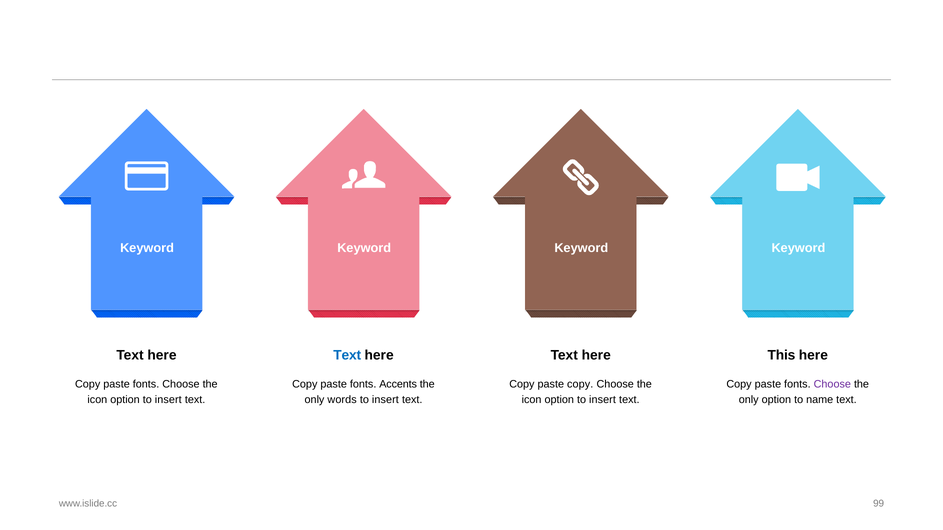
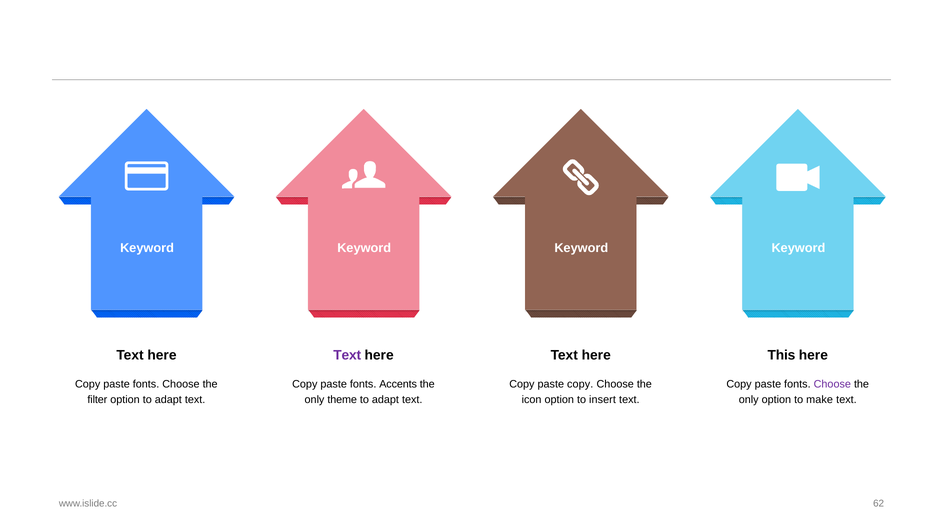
Text at (347, 356) colour: blue -> purple
icon at (97, 400): icon -> filter
insert at (168, 400): insert -> adapt
words: words -> theme
insert at (385, 400): insert -> adapt
name: name -> make
99: 99 -> 62
